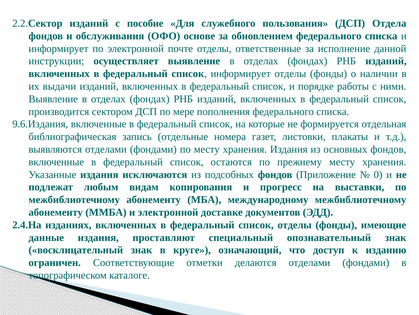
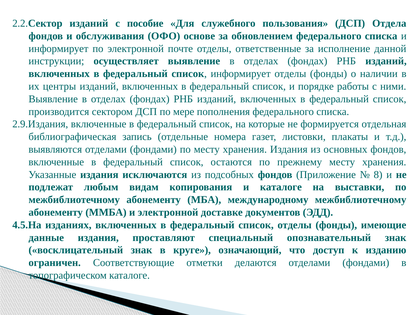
выдачи: выдачи -> центры
9.6.Издания: 9.6.Издания -> 2.9.Издания
0: 0 -> 8
и прогресс: прогресс -> каталоге
2.4.На: 2.4.На -> 4.5.На
